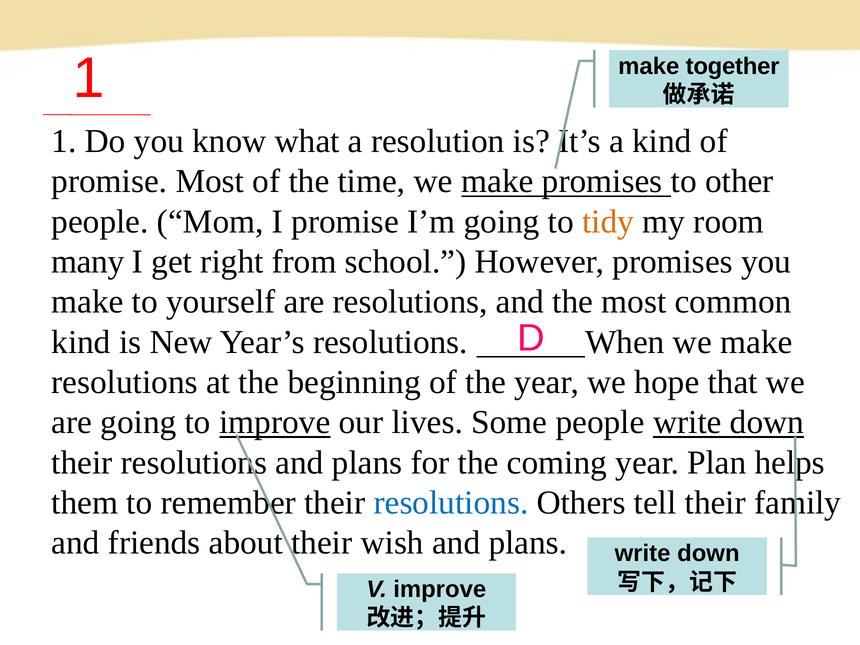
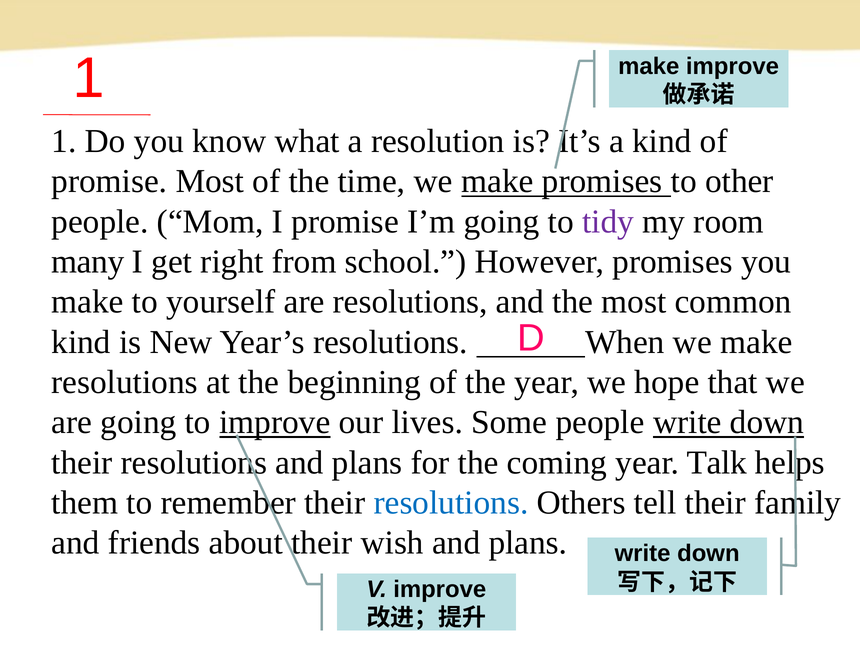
make together: together -> improve
tidy colour: orange -> purple
Plan: Plan -> Talk
